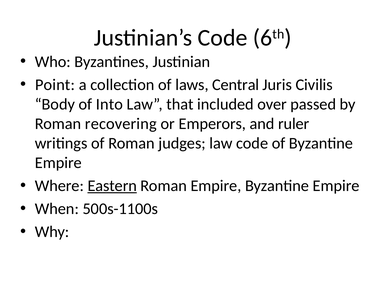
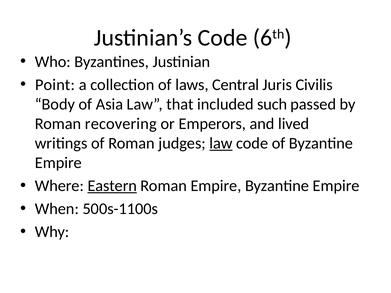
Into: Into -> Asia
over: over -> such
ruler: ruler -> lived
law at (221, 143) underline: none -> present
